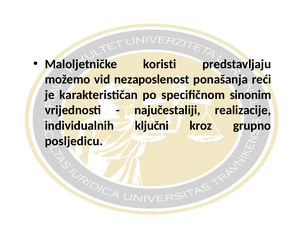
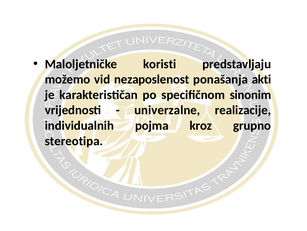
reći: reći -> akti
najučestaliji: najučestaliji -> univerzalne
ključni: ključni -> pojma
posljedicu: posljedicu -> stereotipa
